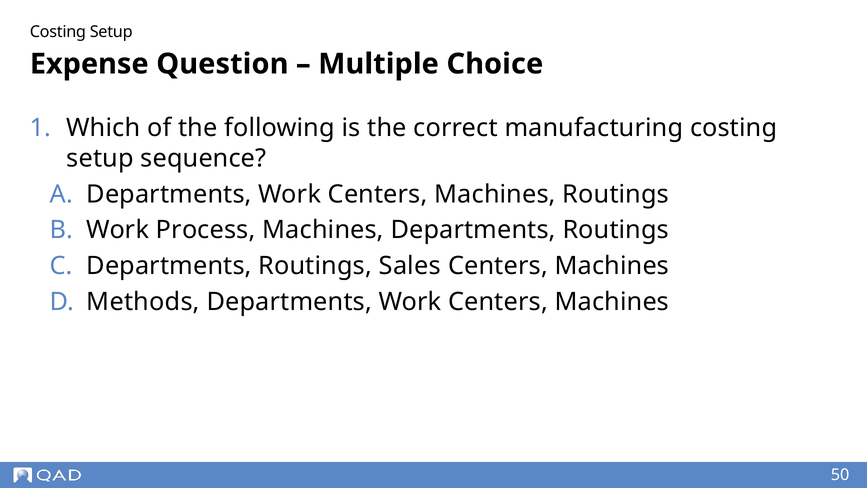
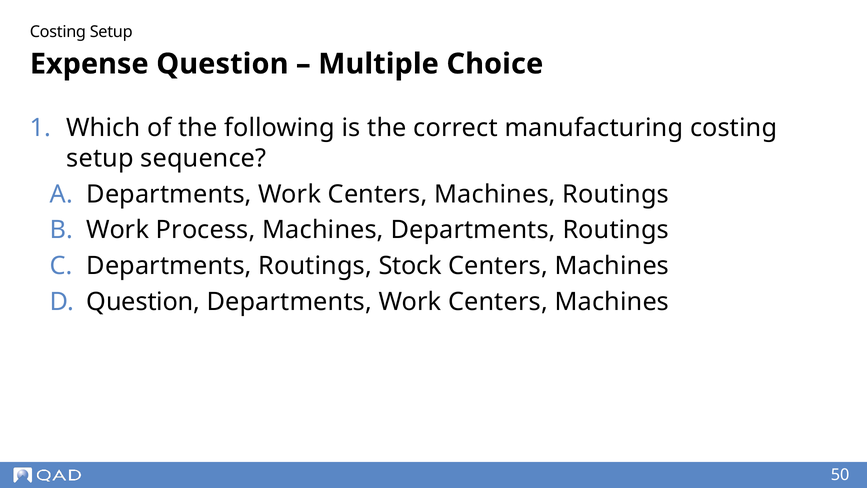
Sales: Sales -> Stock
Methods at (143, 302): Methods -> Question
